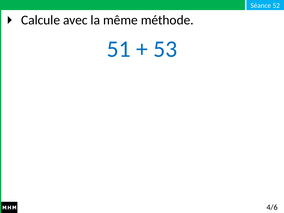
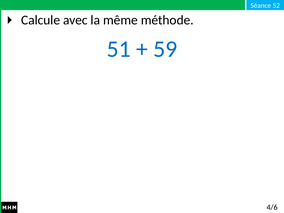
53: 53 -> 59
